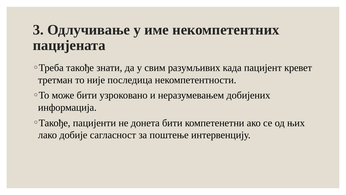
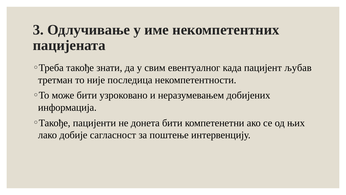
разумљивих: разумљивих -> евентуалног
кревет: кревет -> љубав
